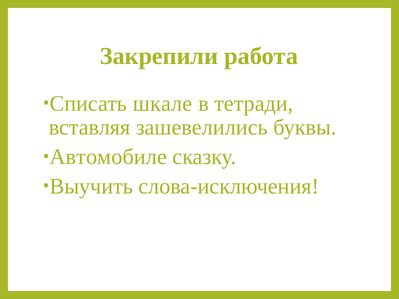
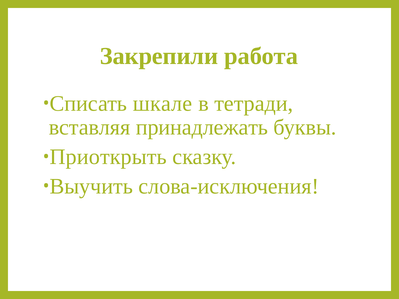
зашевелились: зашевелились -> принадлежать
Автомобиле: Автомобиле -> Приоткрыть
